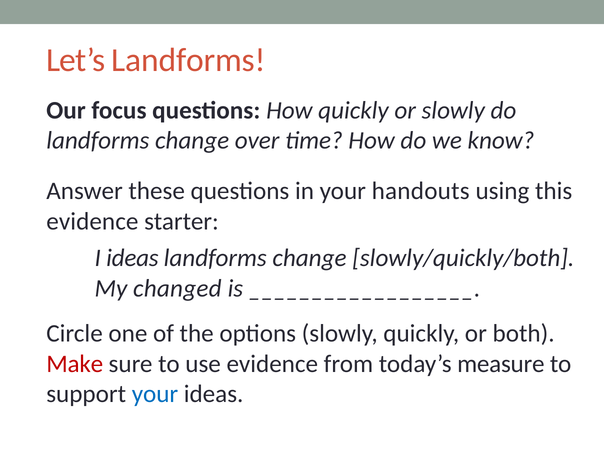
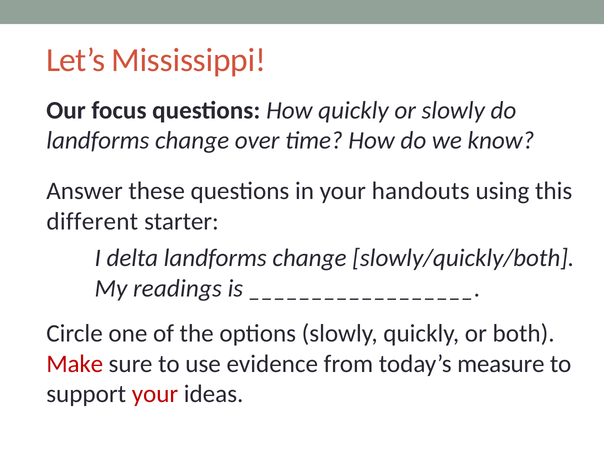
Let’s Landforms: Landforms -> Mississippi
evidence at (92, 221): evidence -> different
I ideas: ideas -> delta
changed: changed -> readings
your at (155, 394) colour: blue -> red
